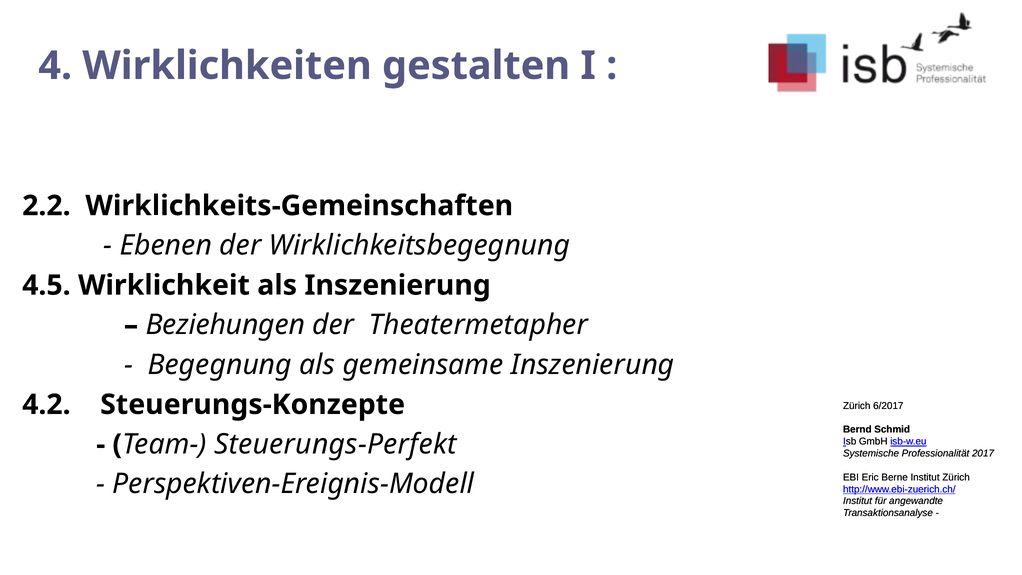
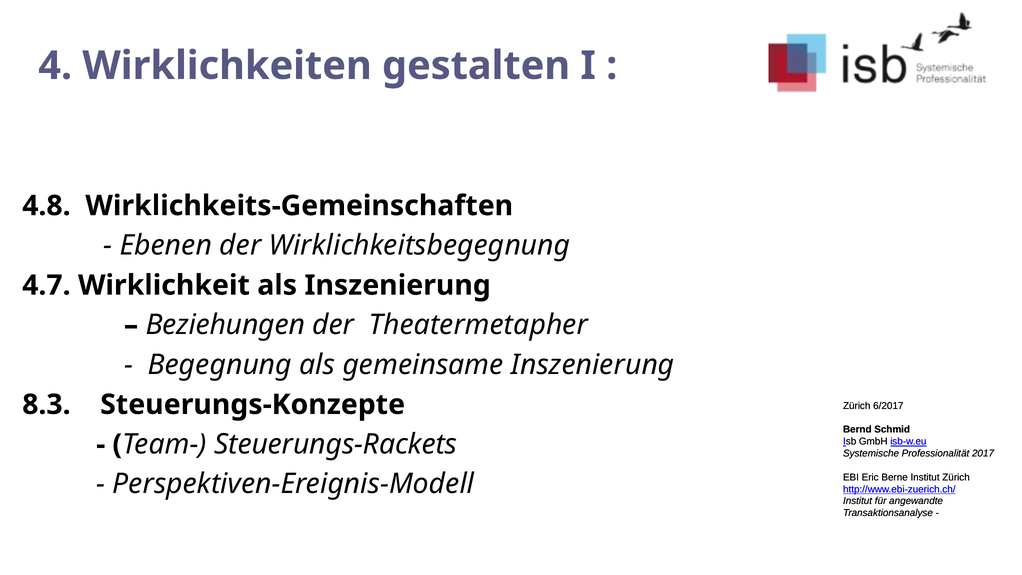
2.2: 2.2 -> 4.8
4.5: 4.5 -> 4.7
4.2: 4.2 -> 8.3
Steuerungs-Perfekt: Steuerungs-Perfekt -> Steuerungs-Rackets
